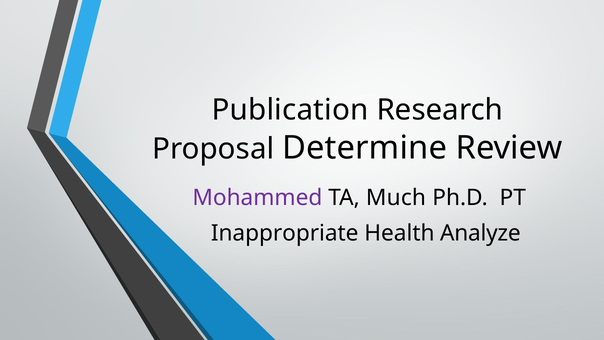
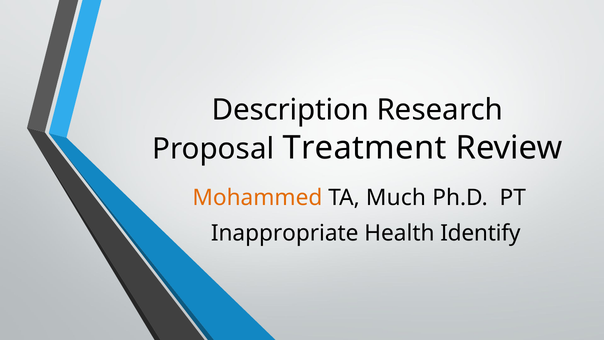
Publication: Publication -> Description
Determine: Determine -> Treatment
Mohammed colour: purple -> orange
Analyze: Analyze -> Identify
